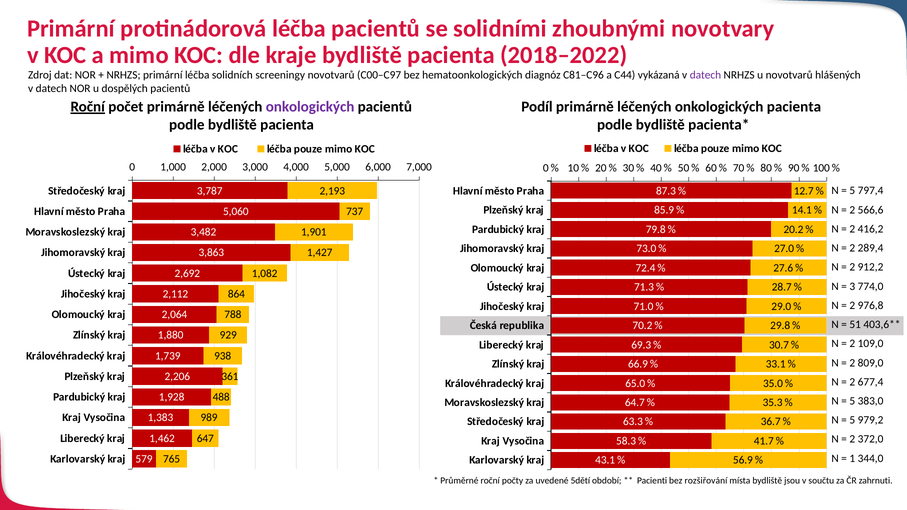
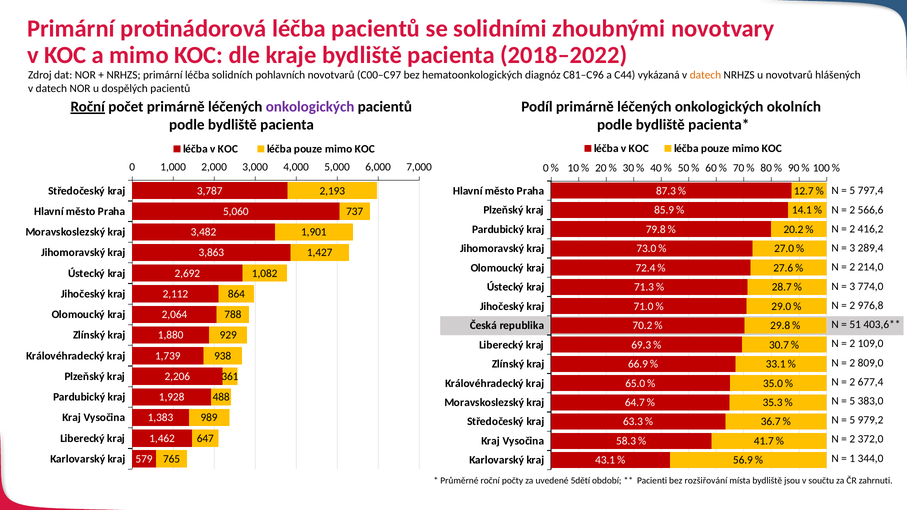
screeningy: screeningy -> pohlavních
datech at (705, 75) colour: purple -> orange
onkologických pacienta: pacienta -> okolních
2 at (852, 248): 2 -> 3
912,2: 912,2 -> 214,0
